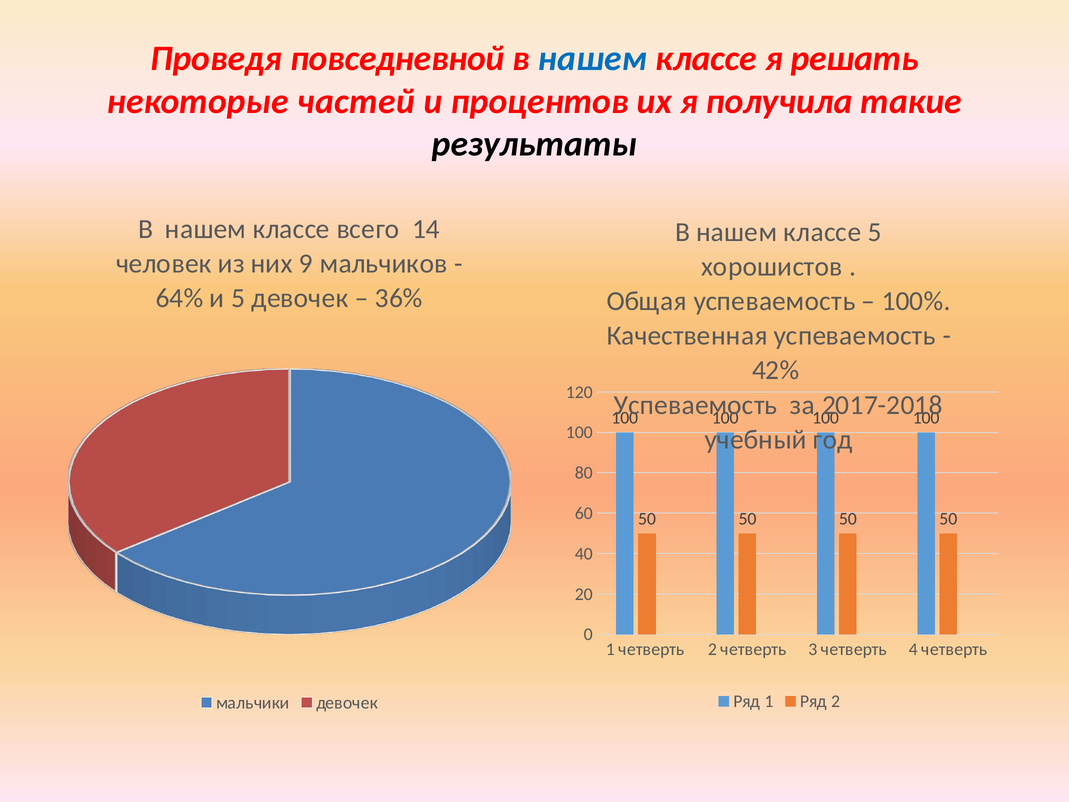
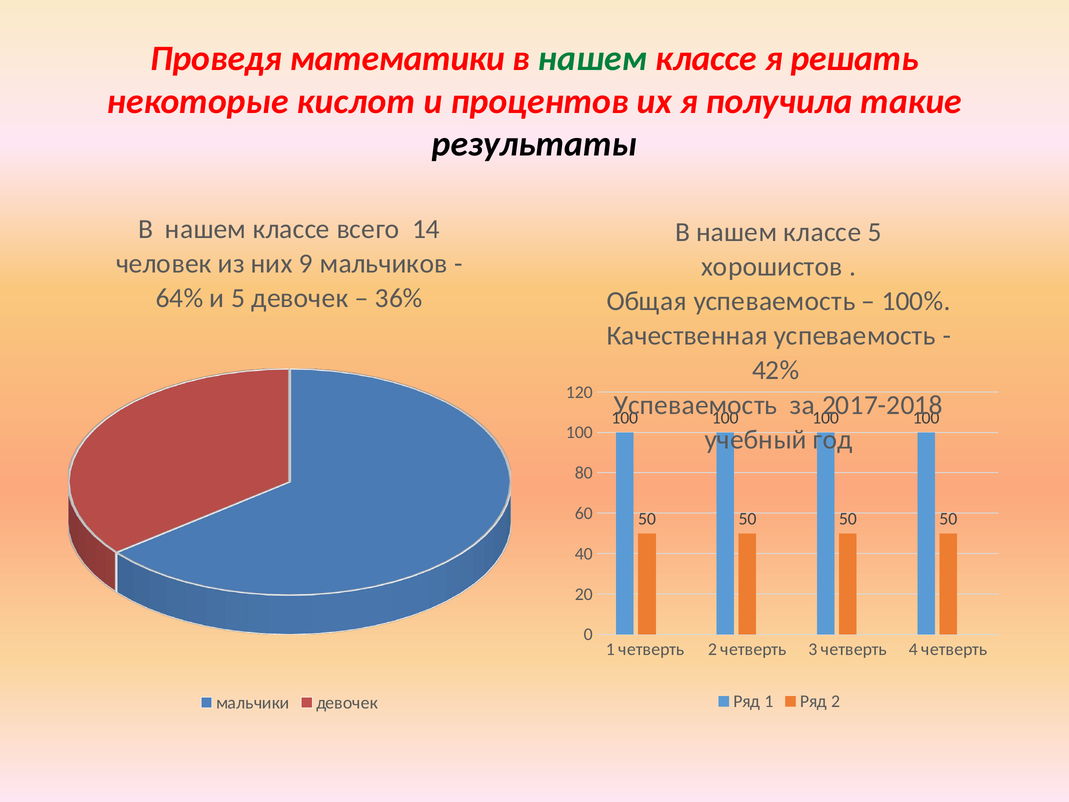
повседневной: повседневной -> математики
нашем at (593, 59) colour: blue -> green
частей: частей -> кислот
